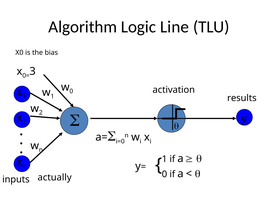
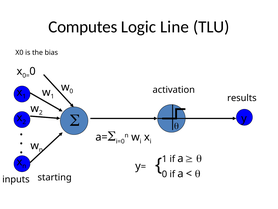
Algorithm: Algorithm -> Computes
3 at (33, 71): 3 -> 0
actually: actually -> starting
